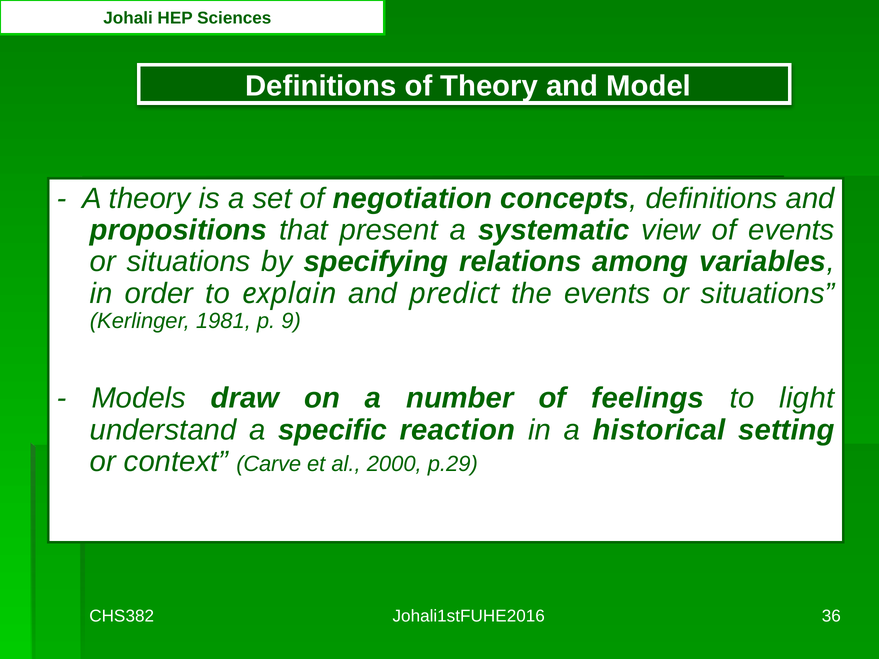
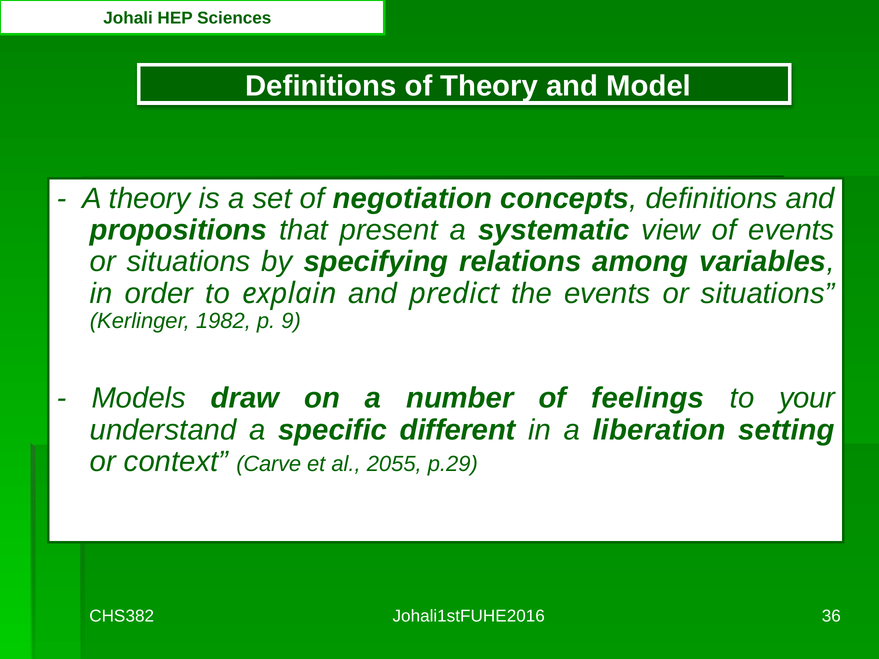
1981: 1981 -> 1982
light: light -> your
reaction: reaction -> different
historical: historical -> liberation
2000: 2000 -> 2055
